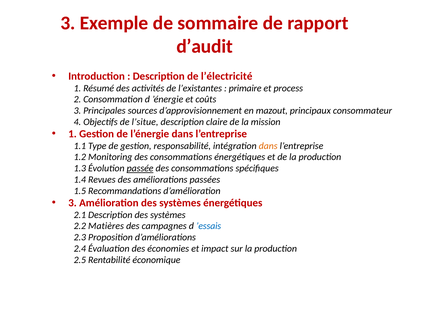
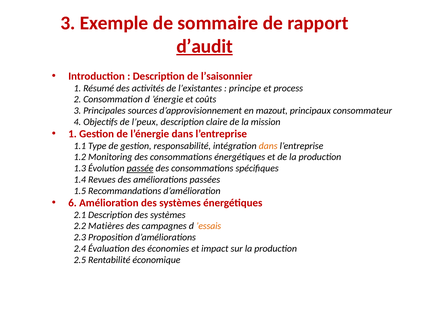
d’audit underline: none -> present
l’électricité: l’électricité -> l’saisonnier
primaire: primaire -> principe
l’situe: l’situe -> l’peux
3 at (73, 203): 3 -> 6
’essais colour: blue -> orange
